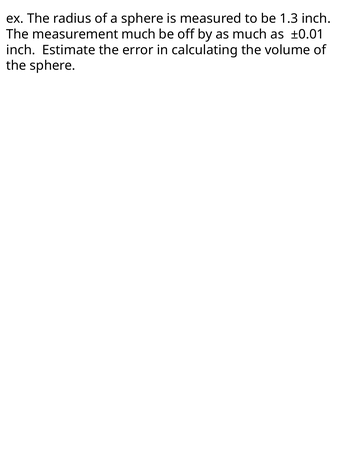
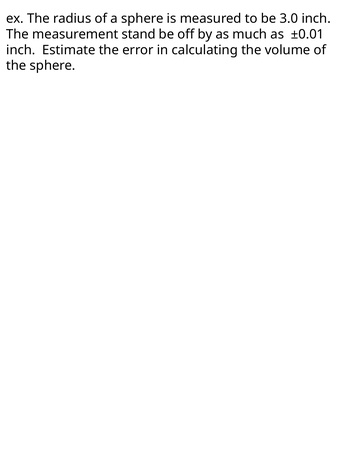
1.3: 1.3 -> 3.0
measurement much: much -> stand
